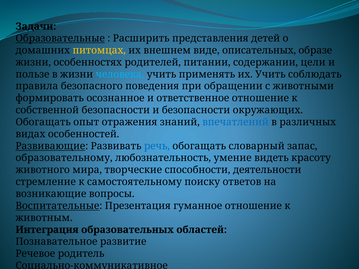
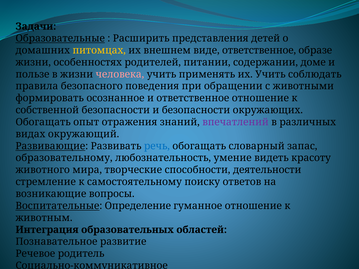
виде описательных: описательных -> ответственное
цели: цели -> доме
человека colour: light blue -> pink
впечатлений colour: blue -> purple
особенностей: особенностей -> окружающий
Презентация: Презентация -> Определение
